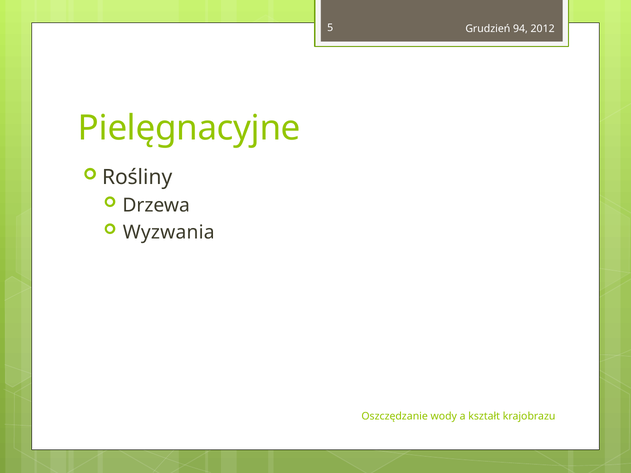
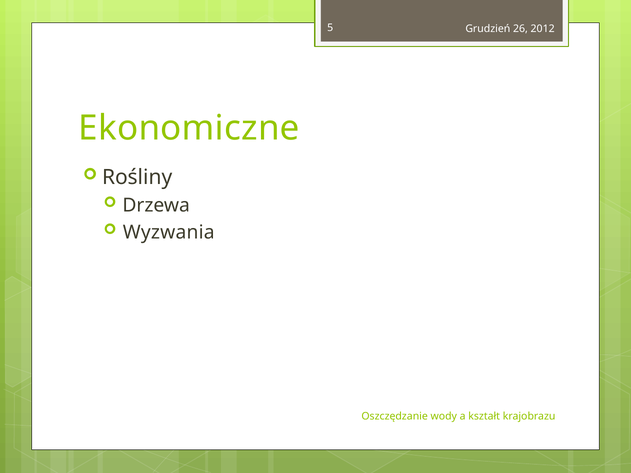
94: 94 -> 26
Pielęgnacyjne: Pielęgnacyjne -> Ekonomiczne
